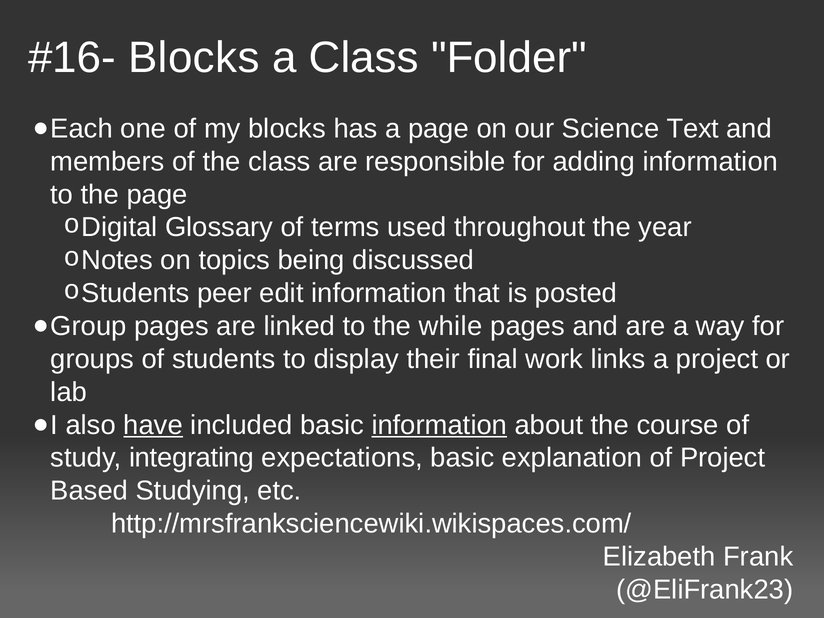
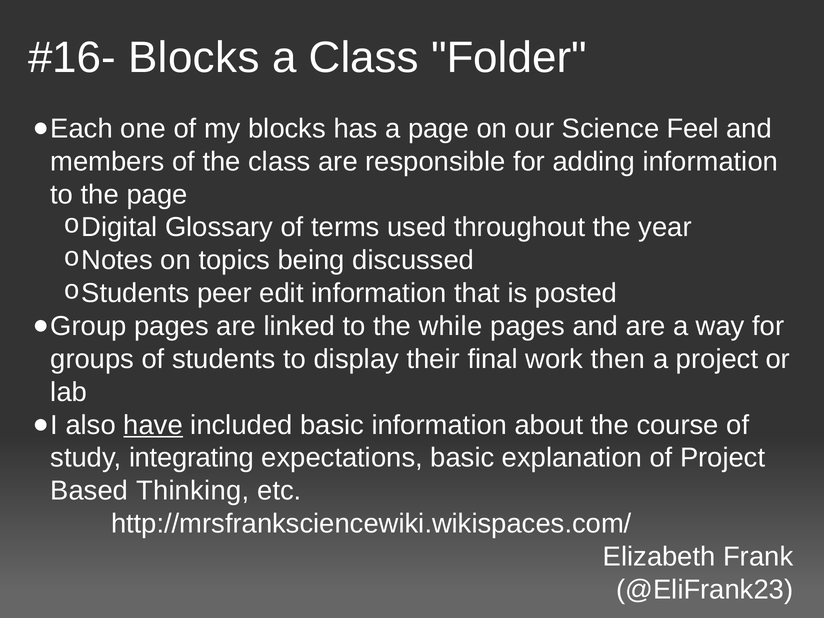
Text: Text -> Feel
links: links -> then
information at (439, 425) underline: present -> none
Studying: Studying -> Thinking
